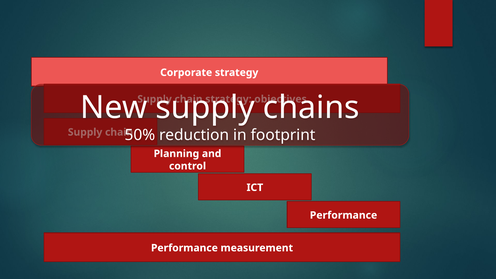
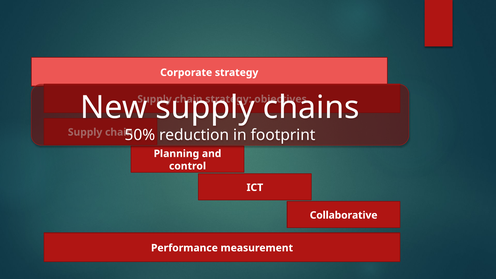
Performance at (344, 215): Performance -> Collaborative
